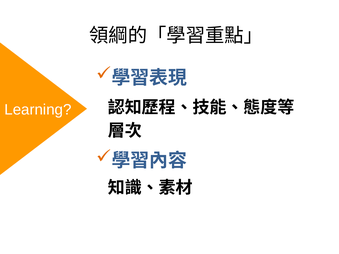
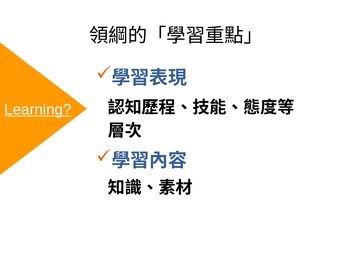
Learning underline: none -> present
